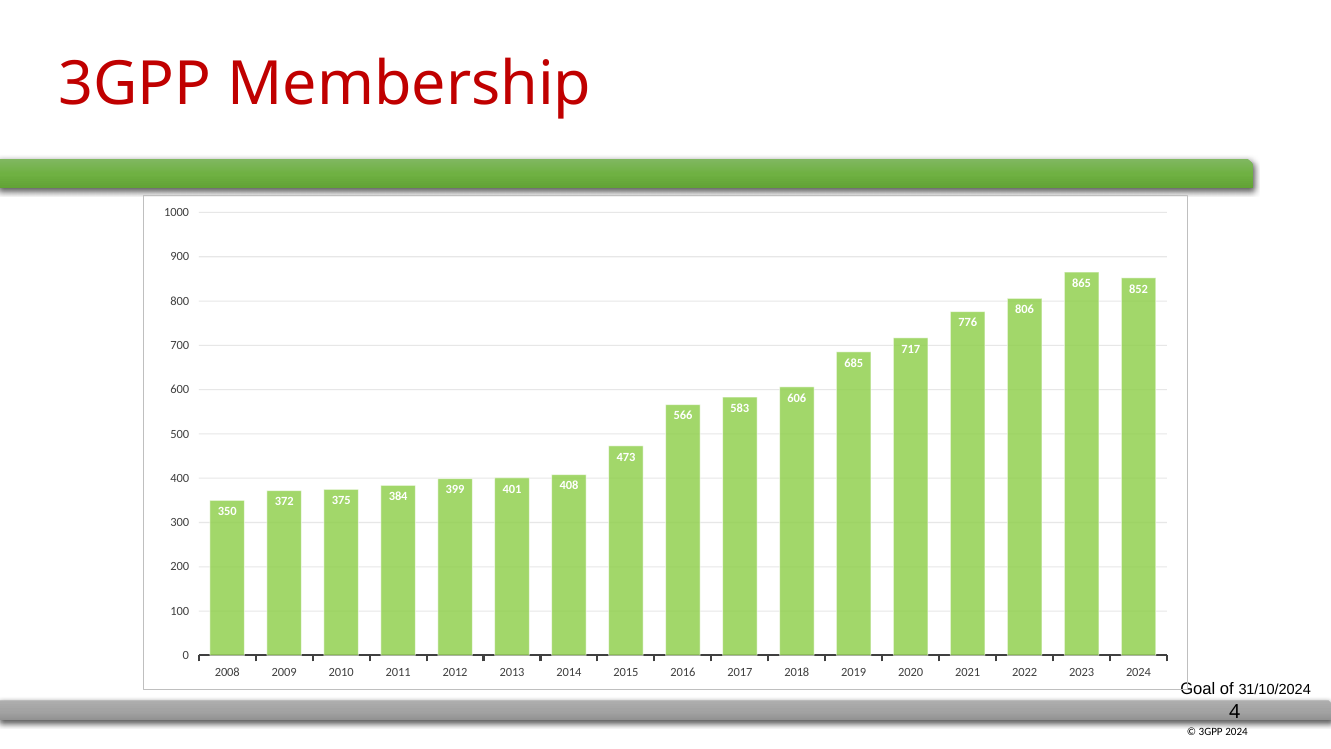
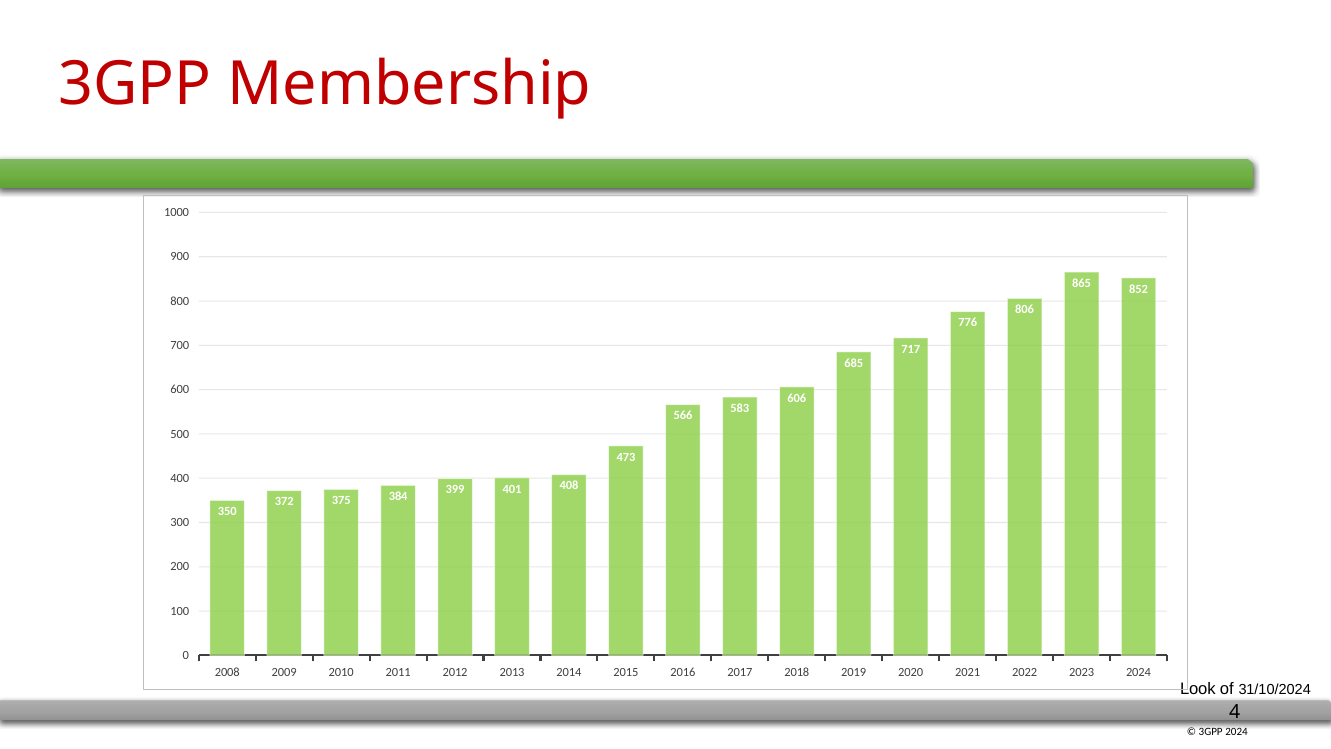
Goal: Goal -> Look
